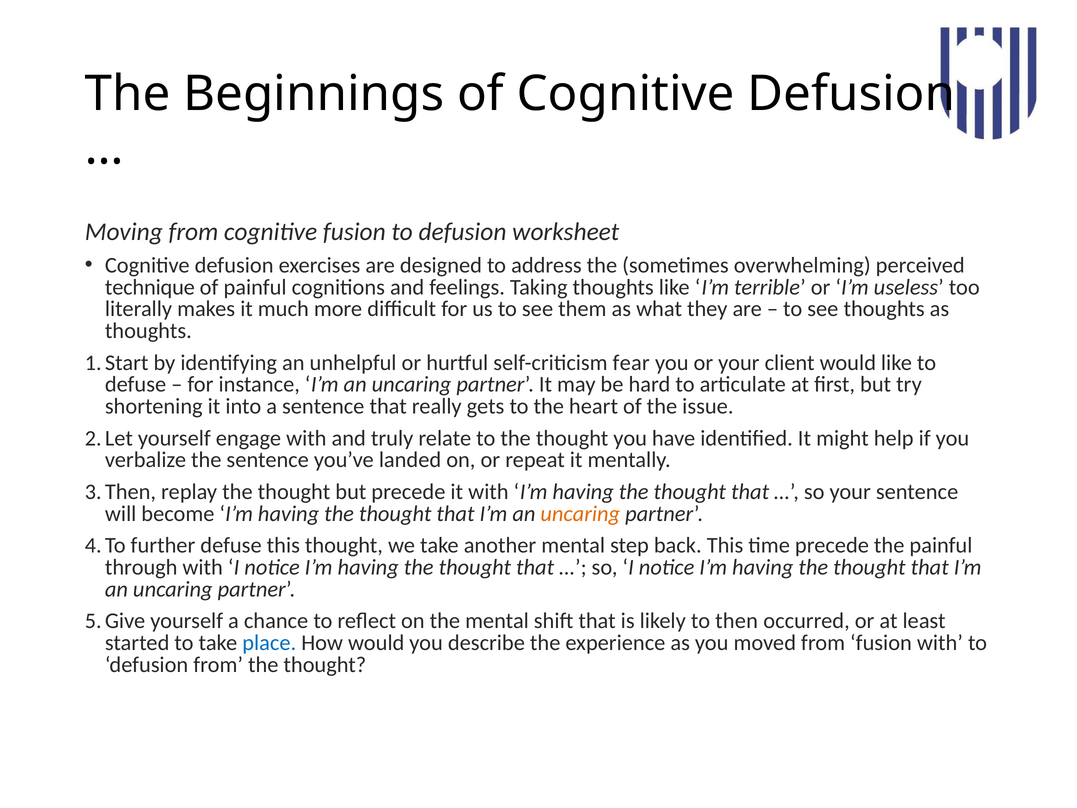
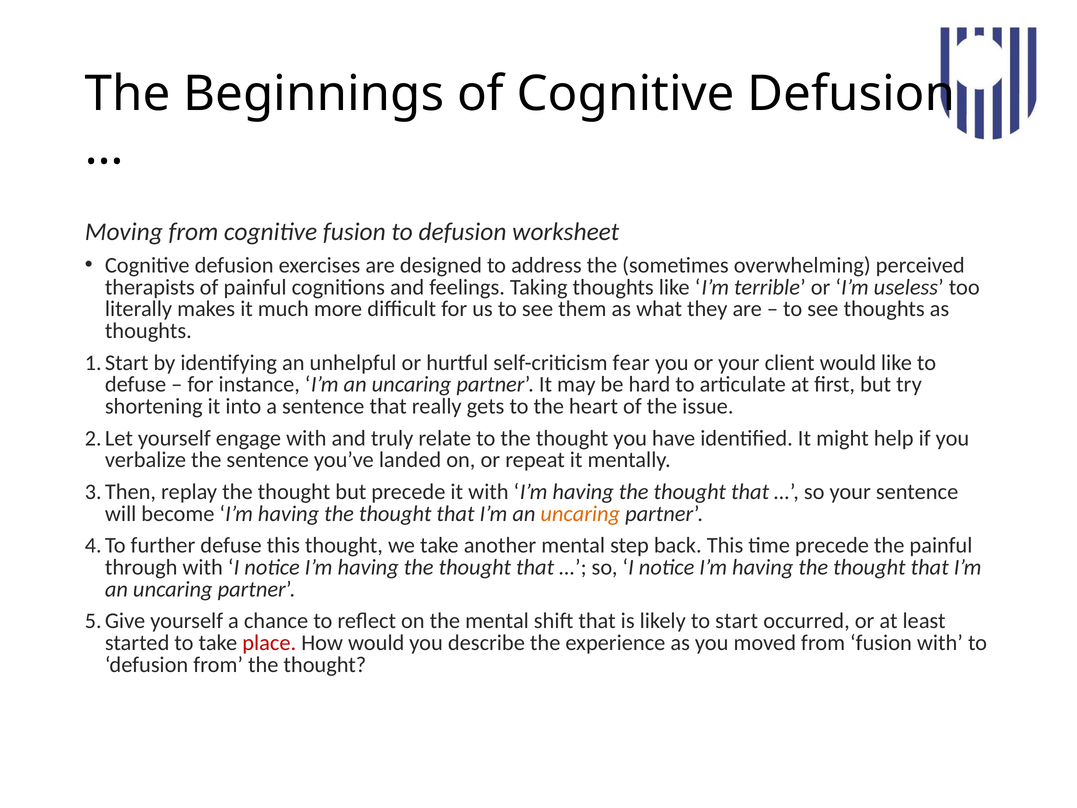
technique: technique -> therapists
then: then -> start
place colour: blue -> red
